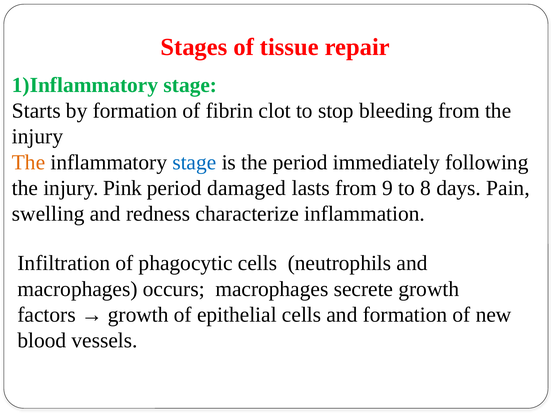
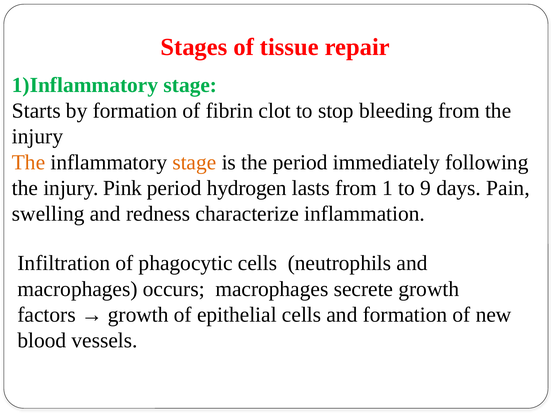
stage at (194, 162) colour: blue -> orange
damaged: damaged -> hydrogen
9: 9 -> 1
8: 8 -> 9
